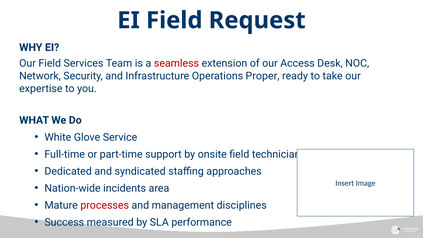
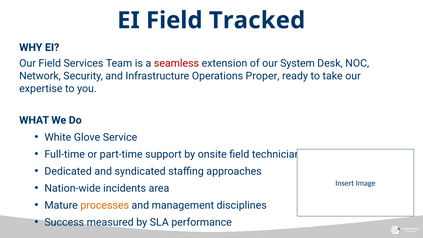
Request: Request -> Tracked
Access: Access -> System
processes colour: red -> orange
